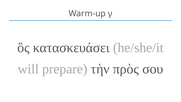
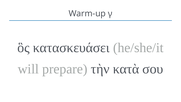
πρὸς: πρὸς -> κατὰ
